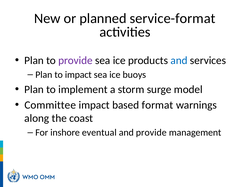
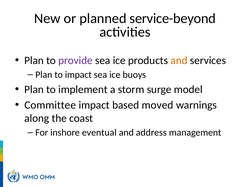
service-format: service-format -> service-beyond
and at (179, 61) colour: blue -> orange
format: format -> moved
and provide: provide -> address
